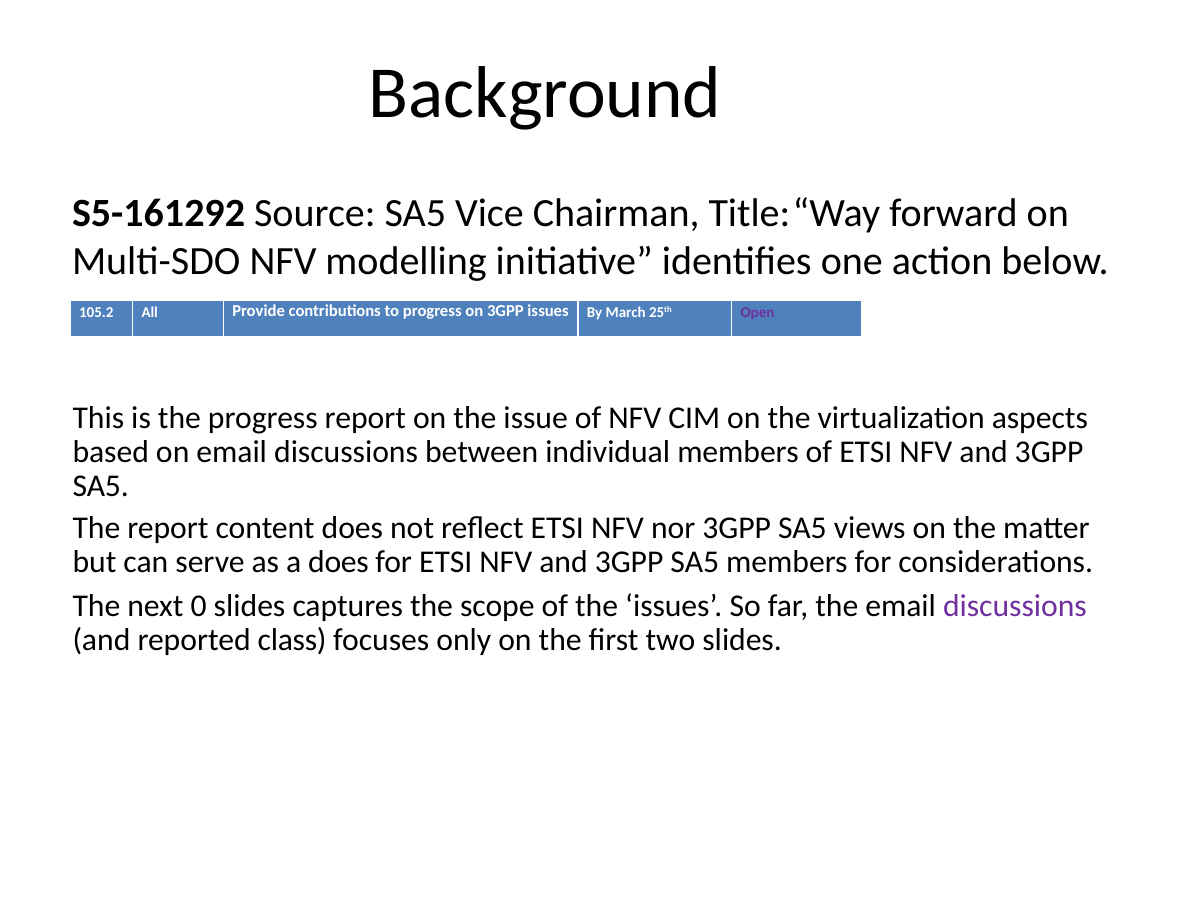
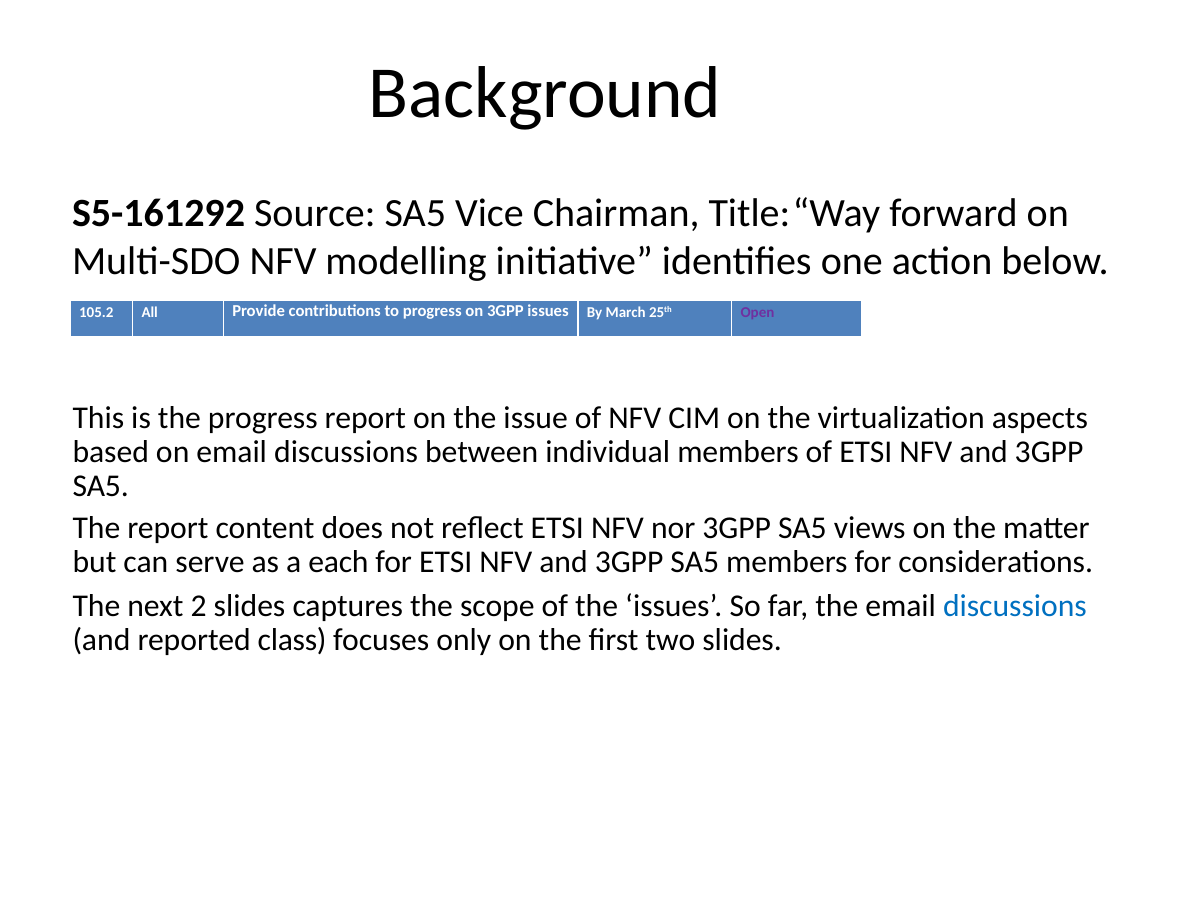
a does: does -> each
0: 0 -> 2
discussions at (1015, 606) colour: purple -> blue
